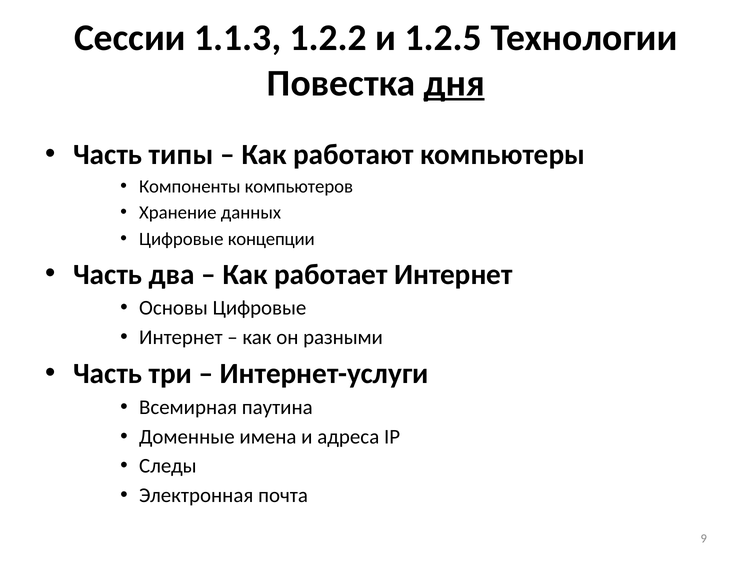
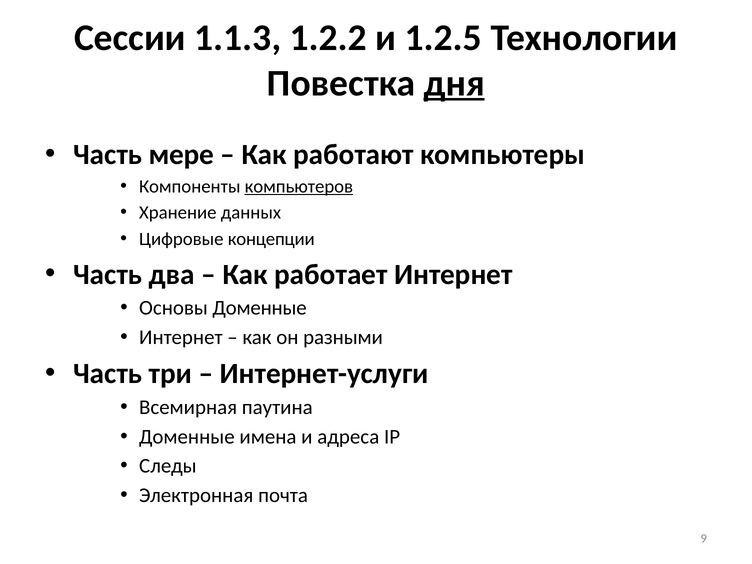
типы: типы -> мере
компьютеров underline: none -> present
Основы Цифровые: Цифровые -> Доменные
